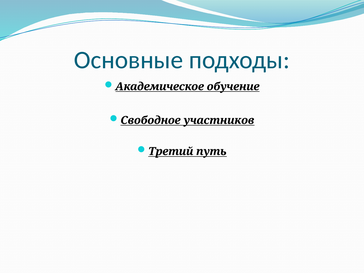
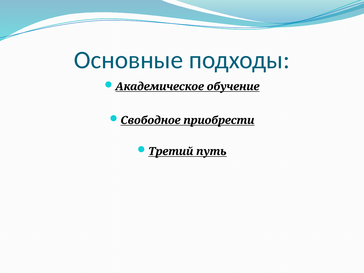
участников: участников -> приобрести
